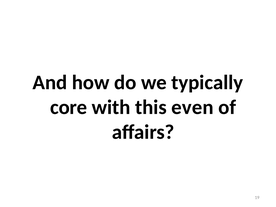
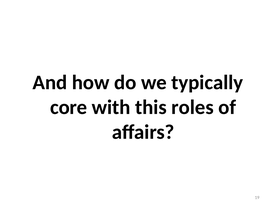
even: even -> roles
